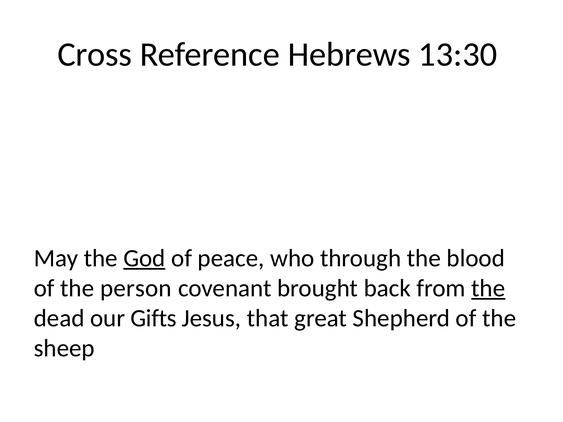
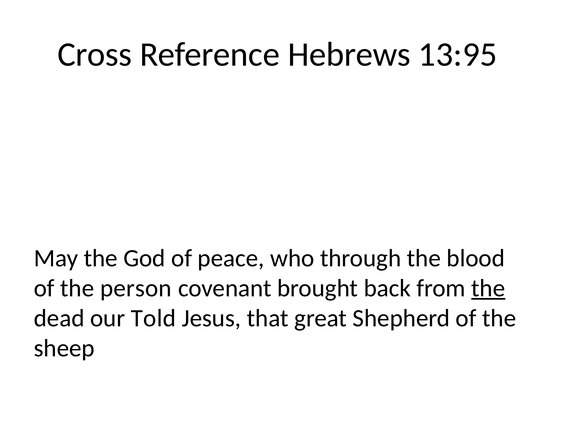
13:30: 13:30 -> 13:95
God underline: present -> none
Gifts: Gifts -> Told
